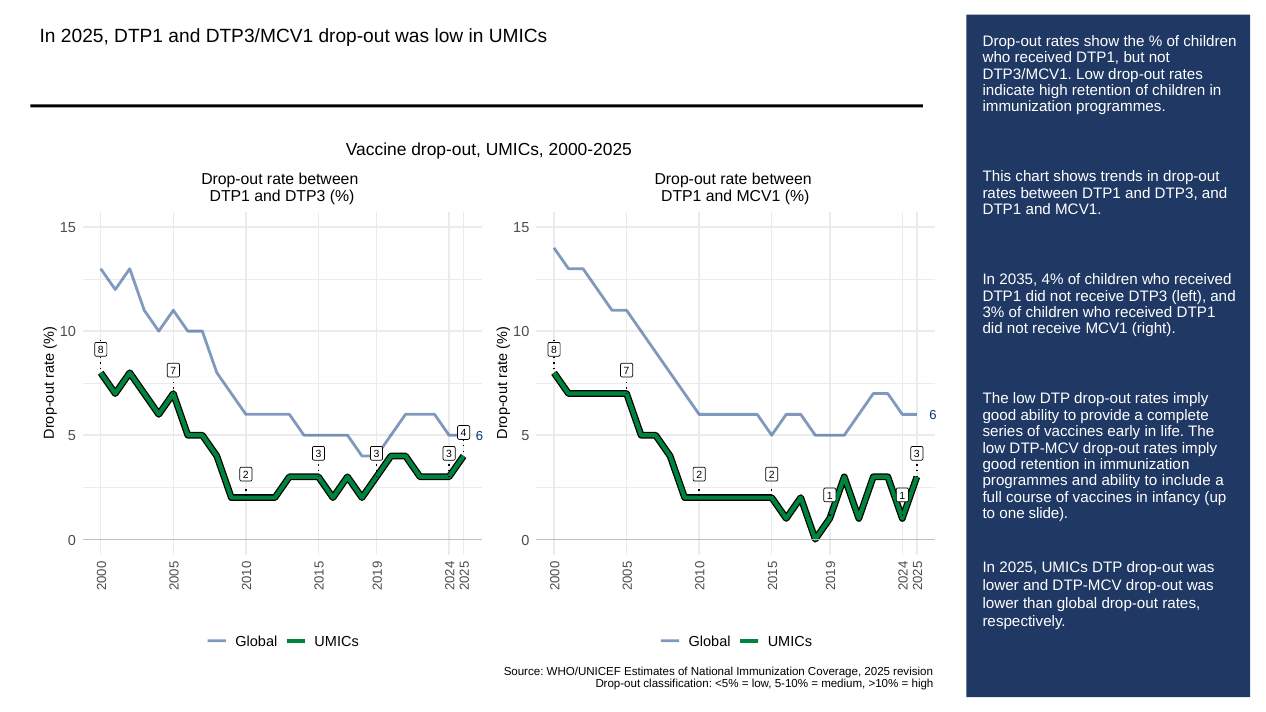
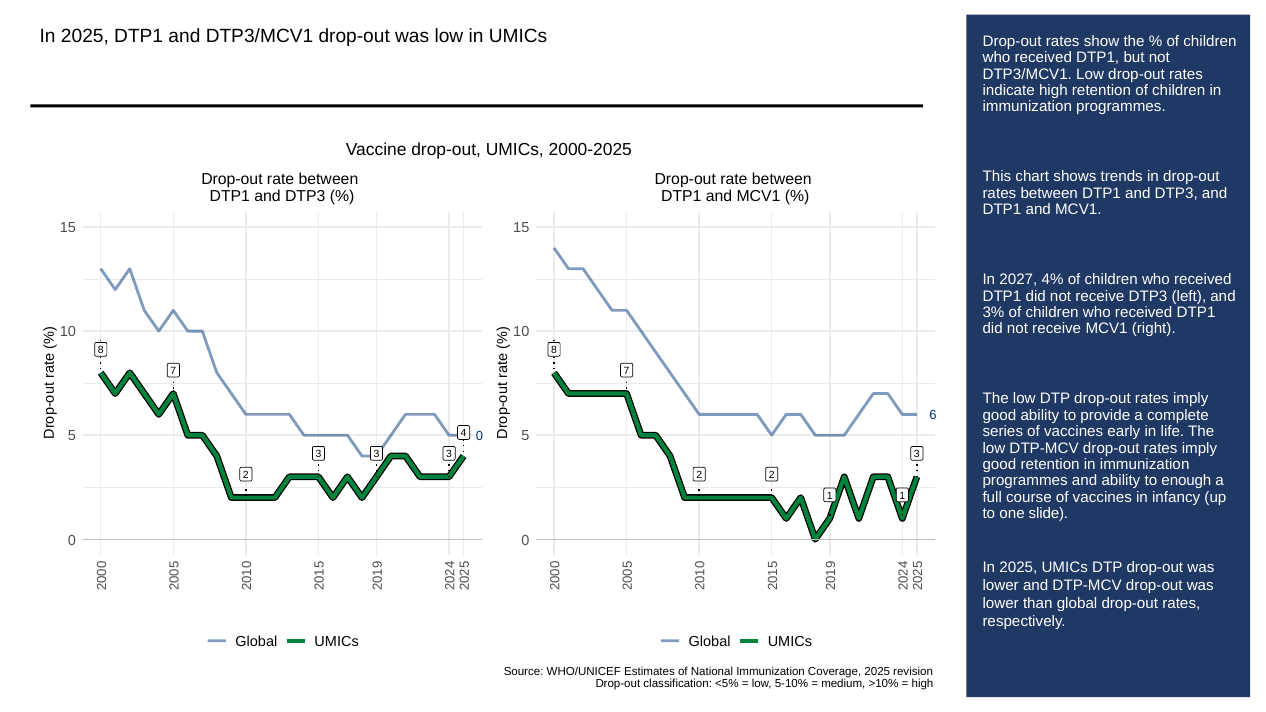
2035: 2035 -> 2027
4 6: 6 -> 0
include: include -> enough
